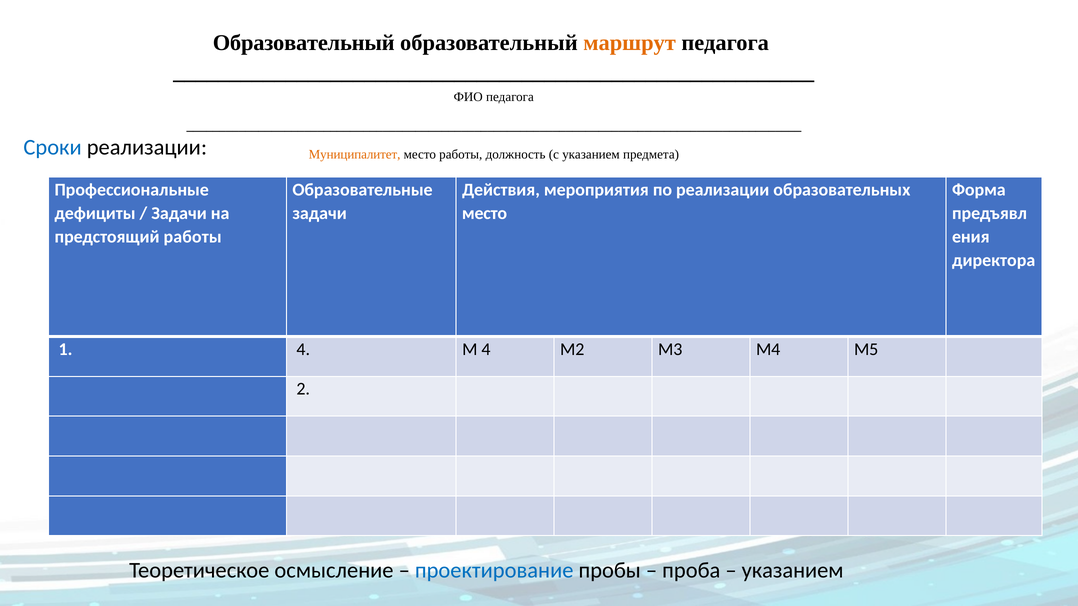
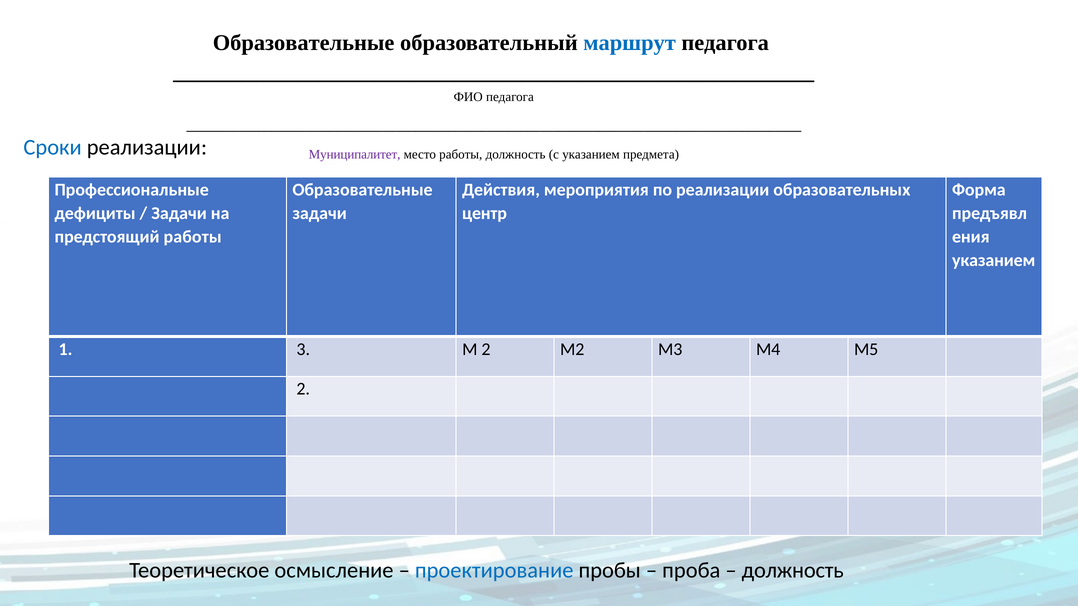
Образовательный at (304, 43): Образовательный -> Образовательные
маршрут colour: orange -> blue
Муниципалитет colour: orange -> purple
место at (485, 213): место -> центр
директора at (994, 260): директора -> указанием
1 4: 4 -> 3
М 4: 4 -> 2
указанием at (793, 571): указанием -> должность
